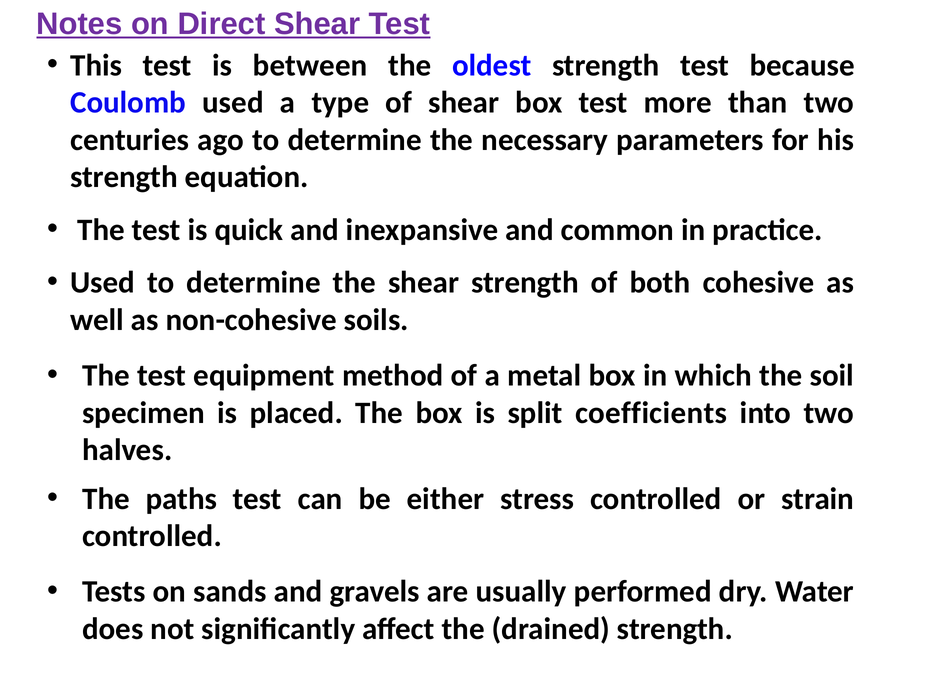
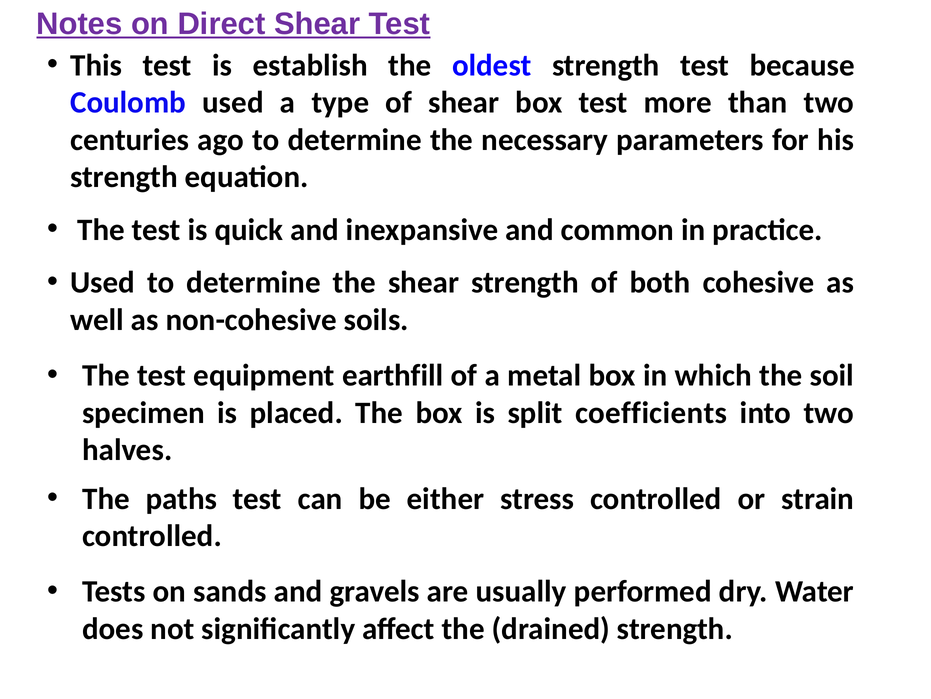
between: between -> establish
method: method -> earthfill
